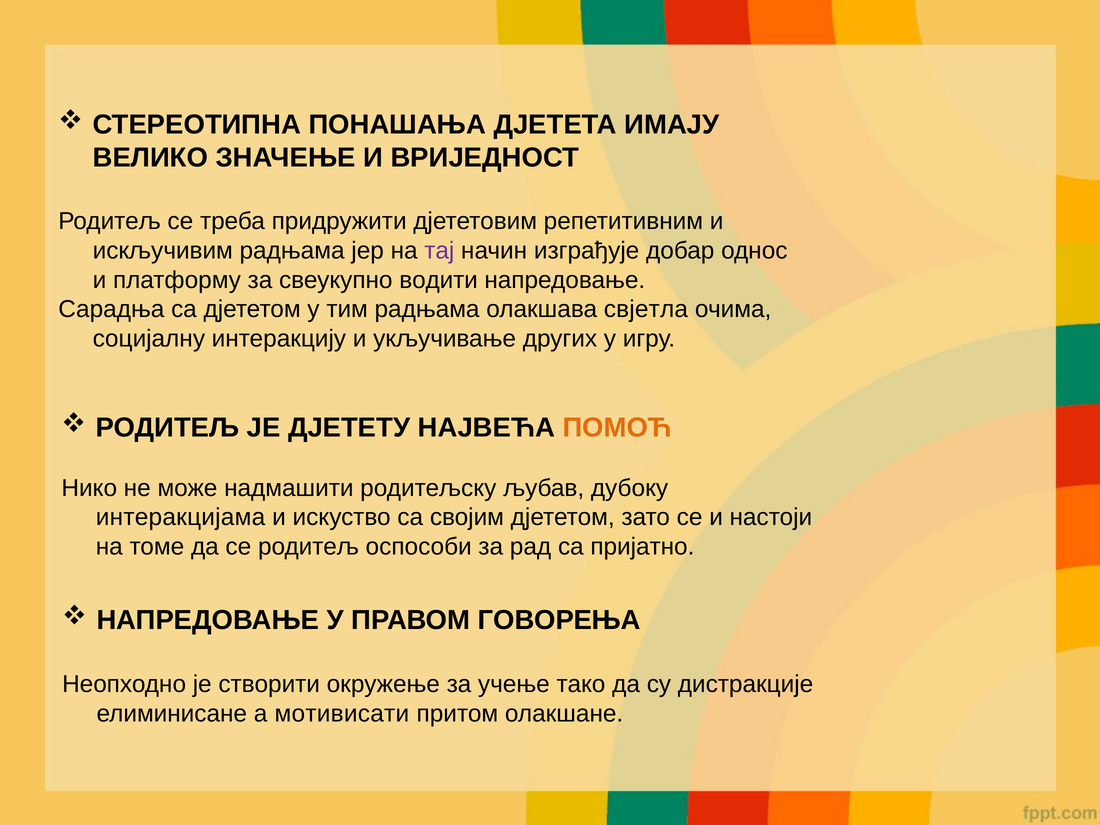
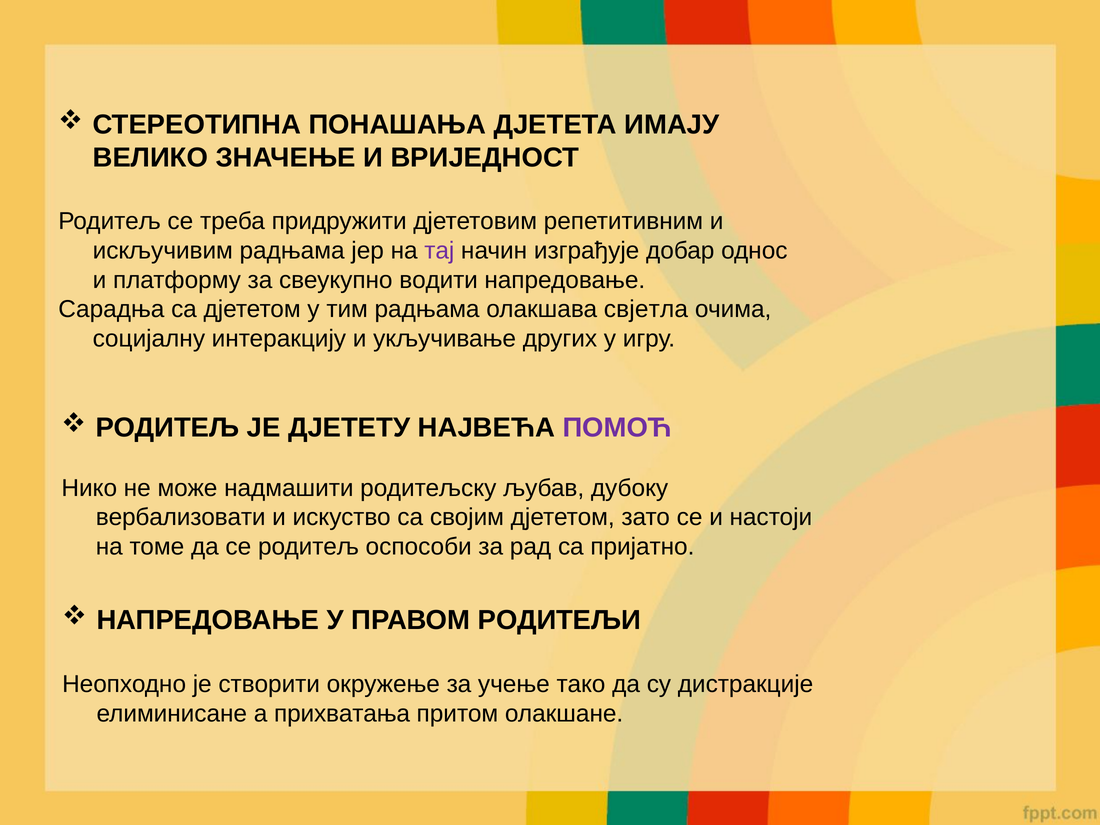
ПОМОЋ colour: orange -> purple
интеракцијама: интеракцијама -> вербализовати
ГОВОРЕЊА: ГОВОРЕЊА -> РОДИТЕЉИ
мотивисати: мотивисати -> прихватања
